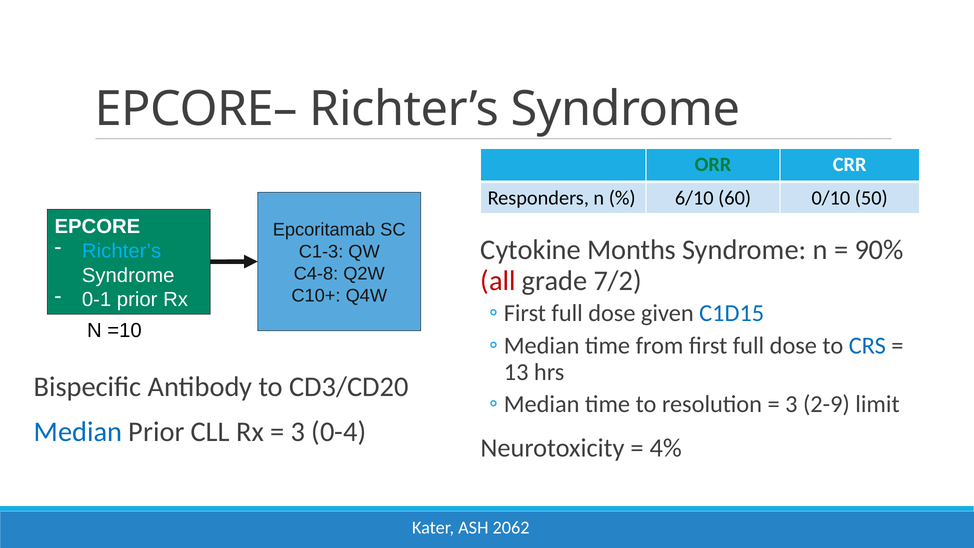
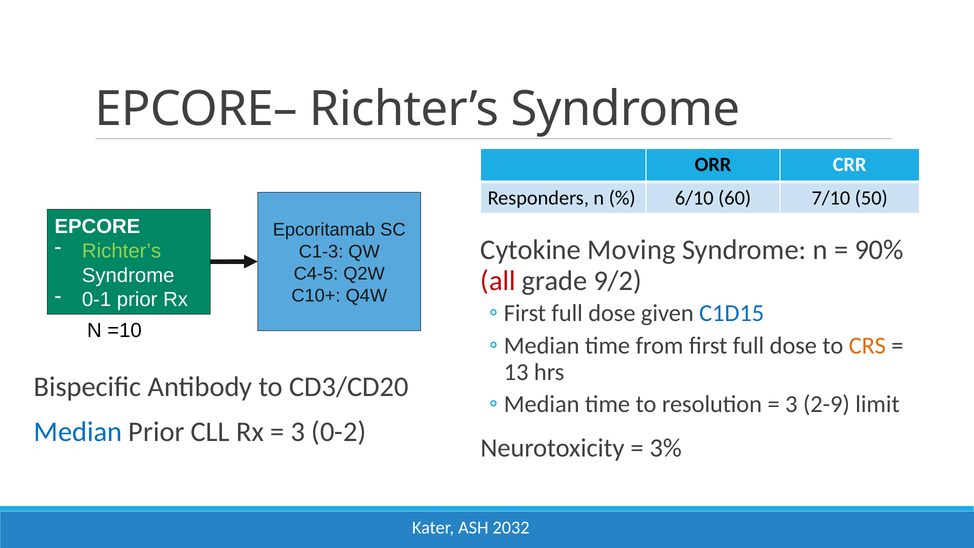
ORR colour: green -> black
0/10: 0/10 -> 7/10
Months: Months -> Moving
Richter’s at (122, 251) colour: light blue -> light green
C4-8: C4-8 -> C4-5
7/2: 7/2 -> 9/2
CRS colour: blue -> orange
0-4: 0-4 -> 0-2
4%: 4% -> 3%
2062: 2062 -> 2032
